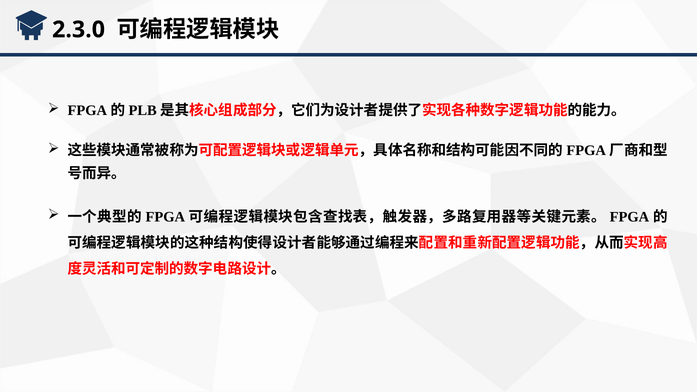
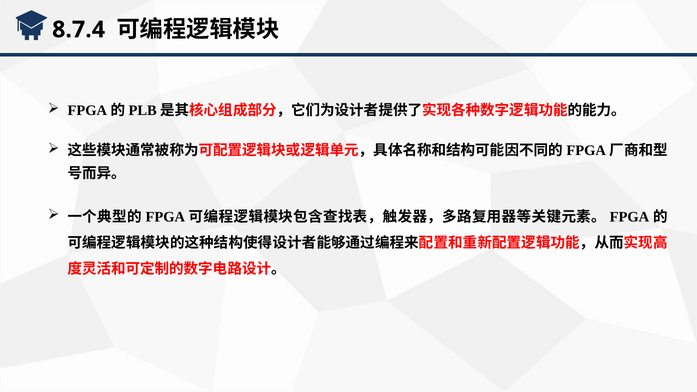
2.3.0: 2.3.0 -> 8.7.4
